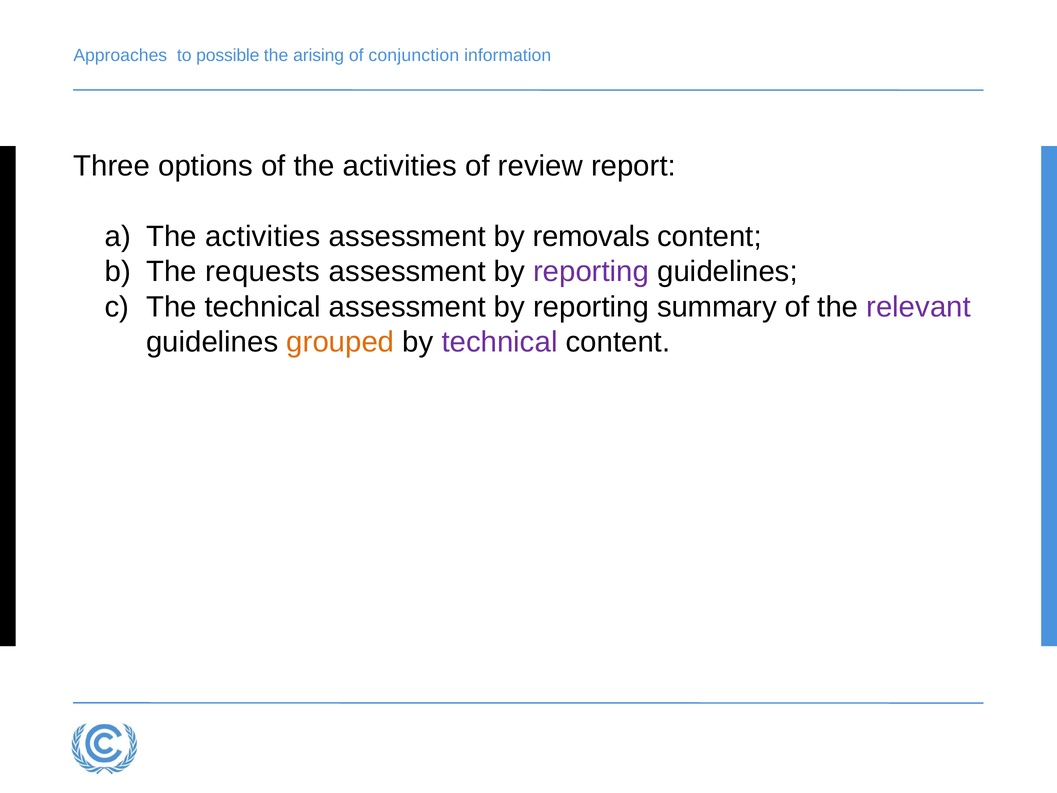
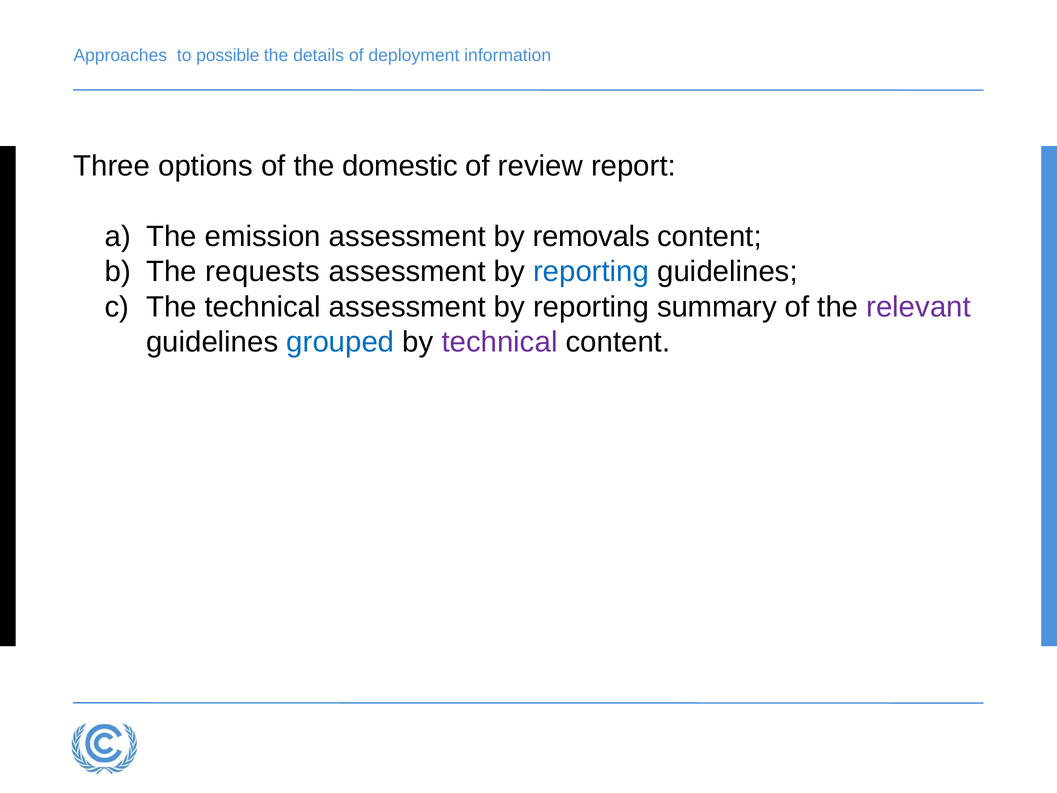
arising: arising -> details
conjunction: conjunction -> deployment
of the activities: activities -> domestic
activities at (263, 236): activities -> emission
reporting at (591, 271) colour: purple -> blue
grouped colour: orange -> blue
